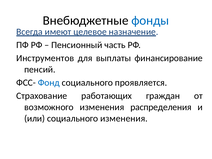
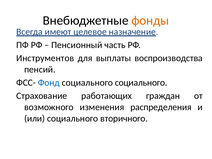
фонды colour: blue -> orange
финансирование: финансирование -> воспроизводства
социального проявляется: проявляется -> социального
социального изменения: изменения -> вторичного
